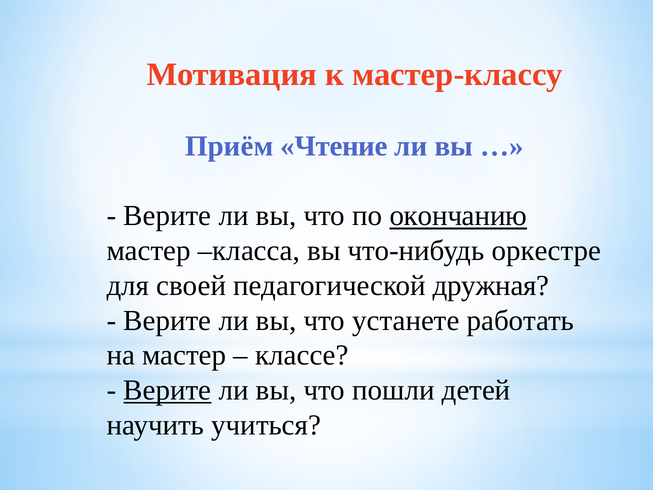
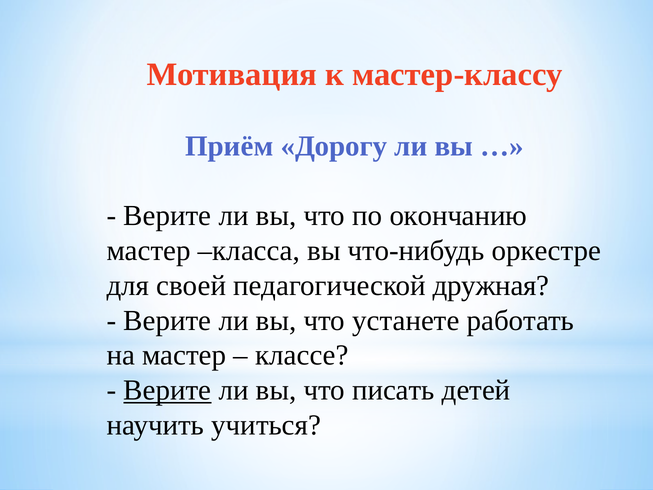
Чтение: Чтение -> Дорогу
окончанию underline: present -> none
пошли: пошли -> писать
